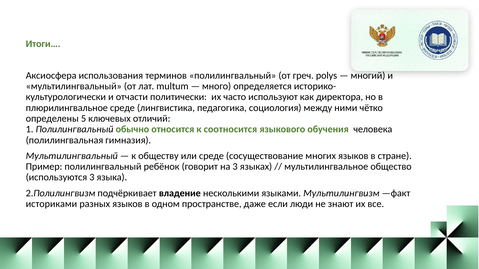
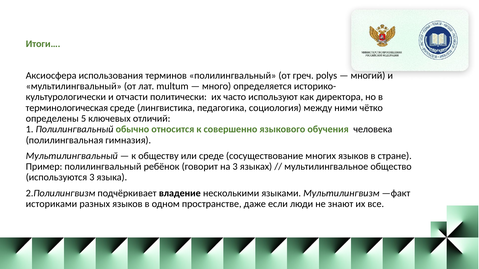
плюрилингвальное: плюрилингвальное -> терминологическая
соотносится: соотносится -> совершенно
